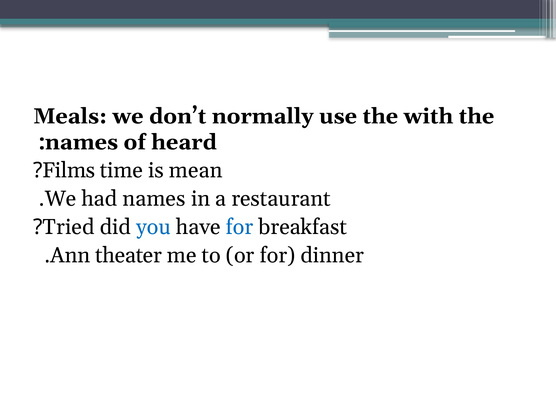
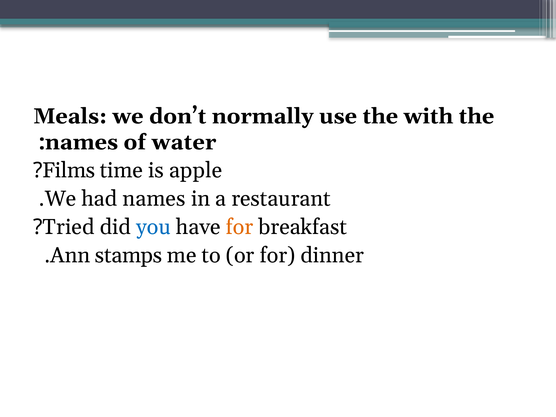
heard: heard -> water
mean: mean -> apple
for at (239, 227) colour: blue -> orange
theater: theater -> stamps
